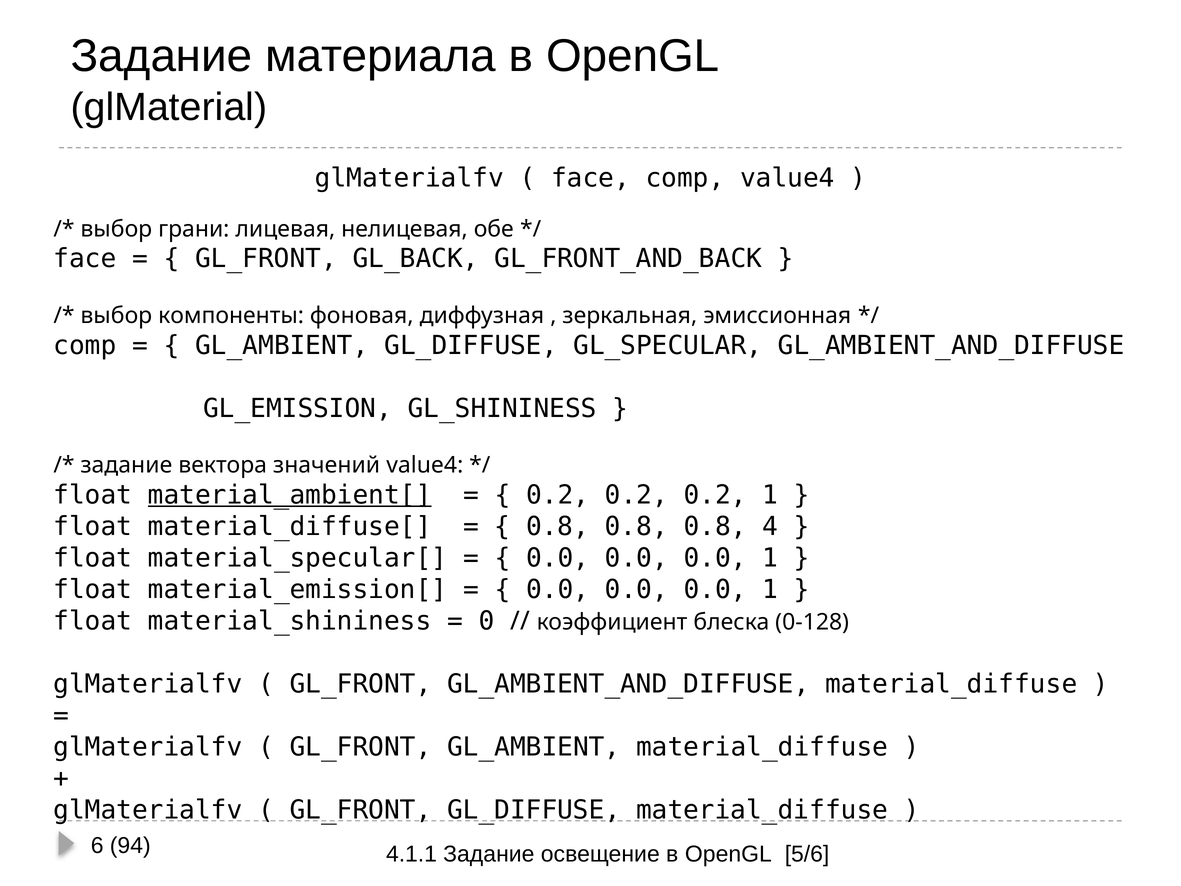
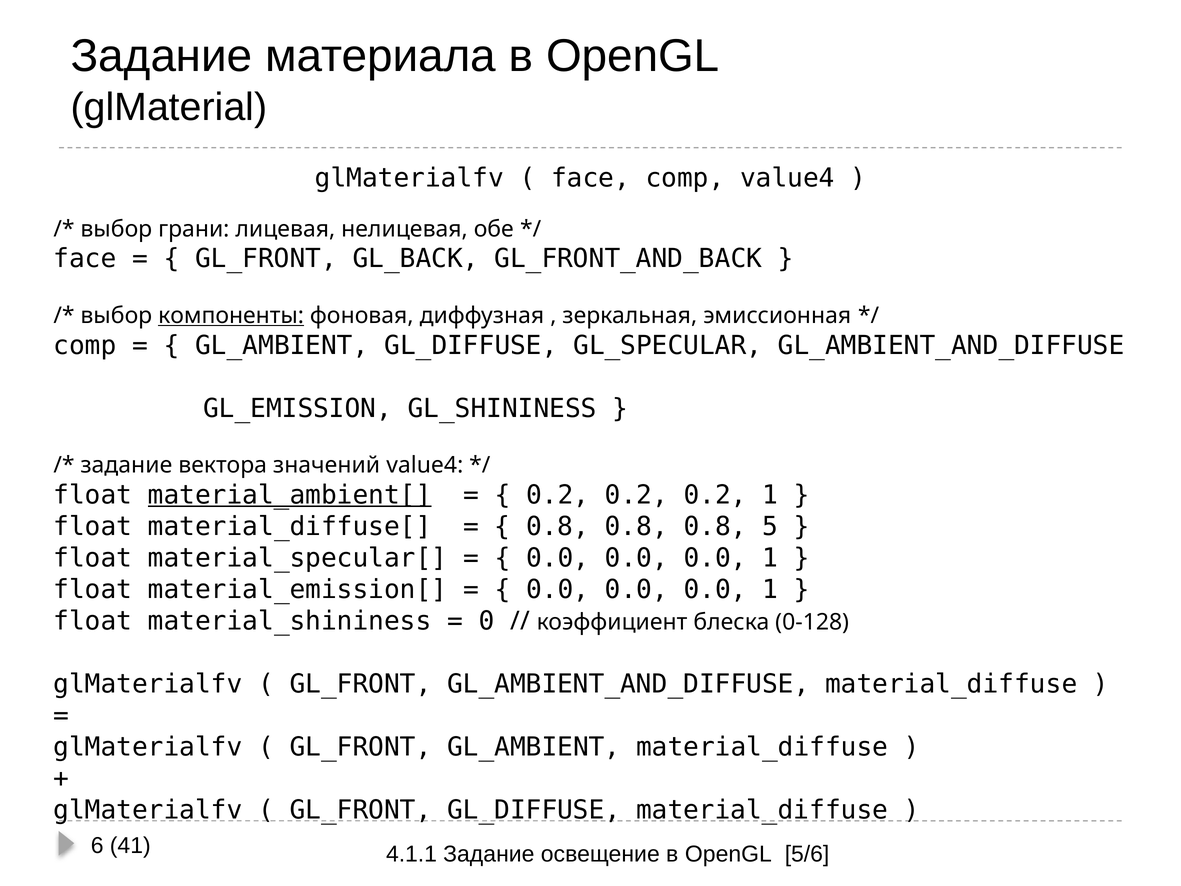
компоненты underline: none -> present
4: 4 -> 5
94: 94 -> 41
